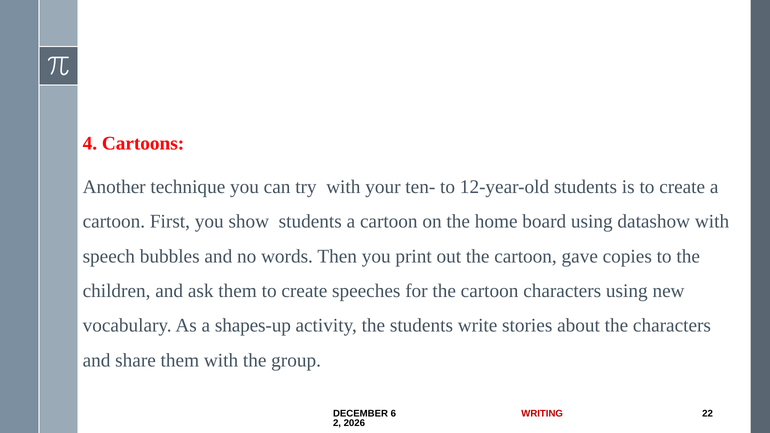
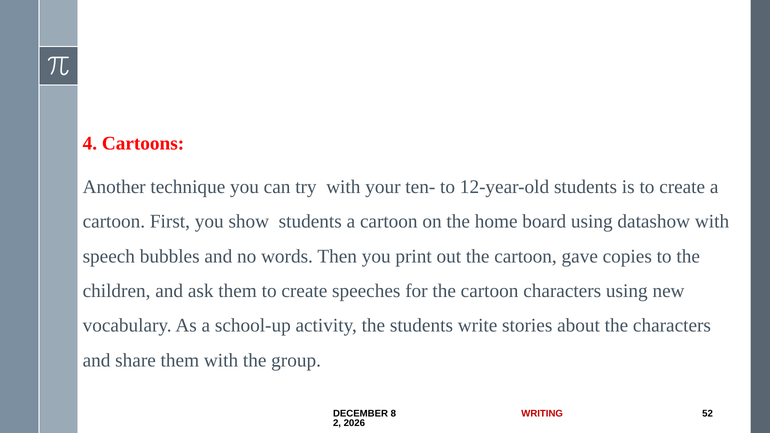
shapes-up: shapes-up -> school-up
6: 6 -> 8
22: 22 -> 52
